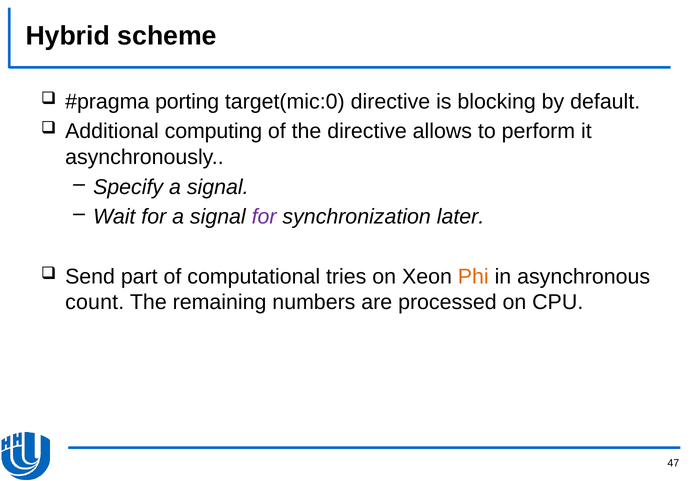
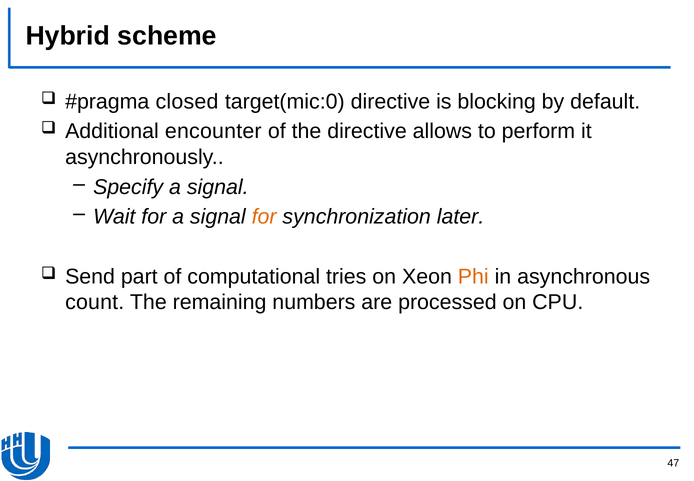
porting: porting -> closed
computing: computing -> encounter
for at (264, 217) colour: purple -> orange
